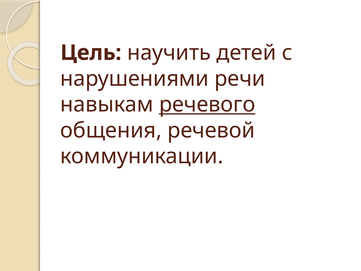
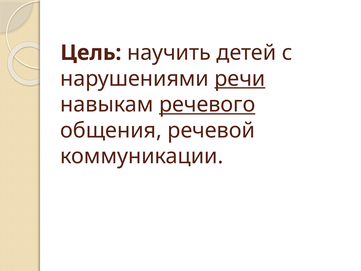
речи underline: none -> present
